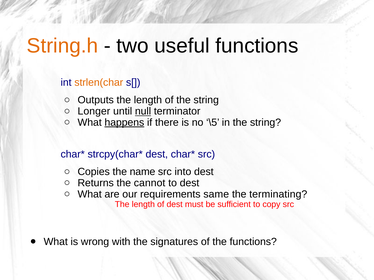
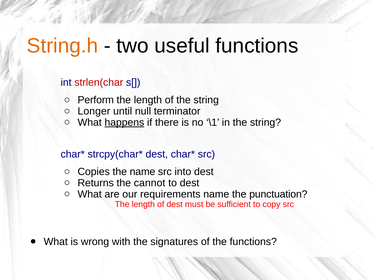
strlen(char colour: orange -> red
Outputs: Outputs -> Perform
null underline: present -> none
\5: \5 -> \1
requirements same: same -> name
terminating: terminating -> punctuation
